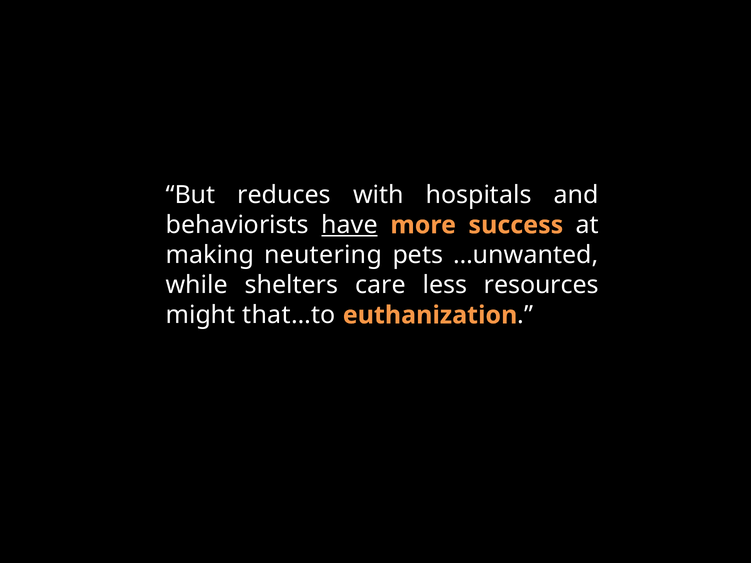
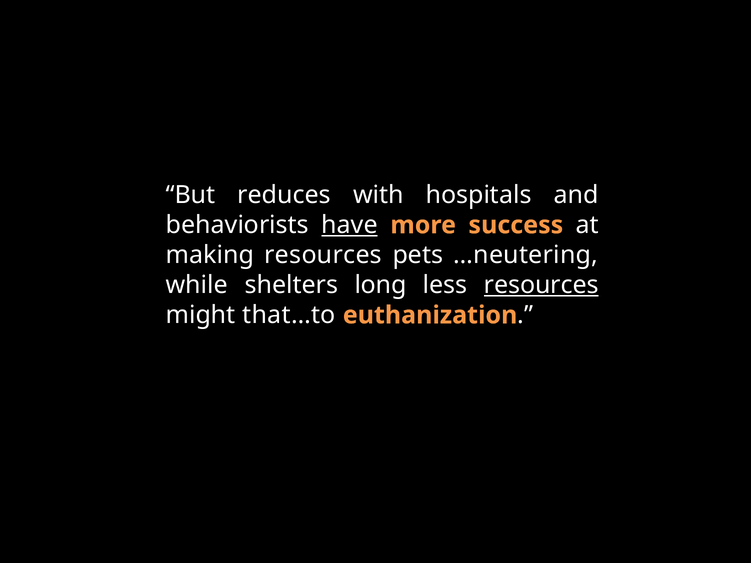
making neutering: neutering -> resources
…unwanted: …unwanted -> …neutering
care: care -> long
resources at (541, 285) underline: none -> present
